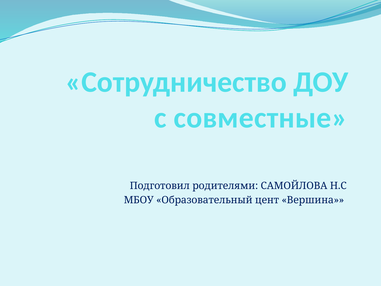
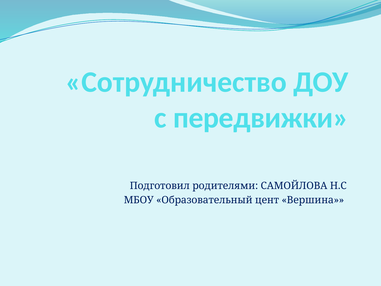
совместные: совместные -> передвижки
